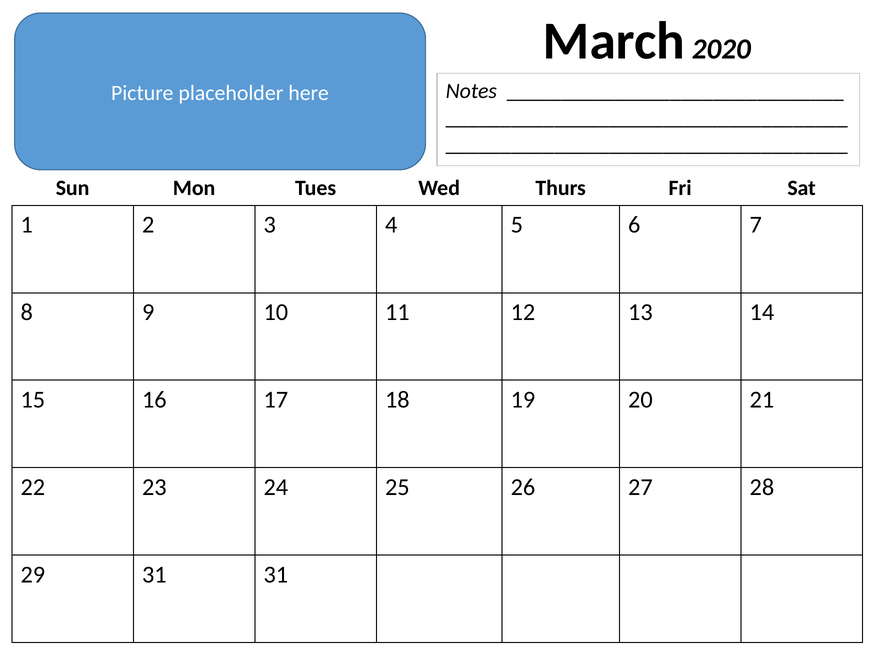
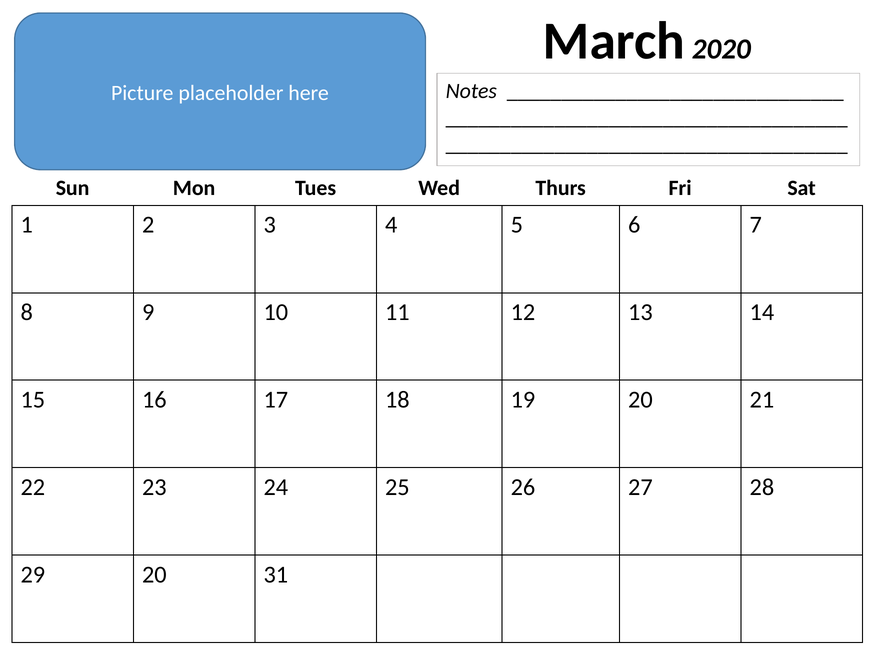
29 31: 31 -> 20
